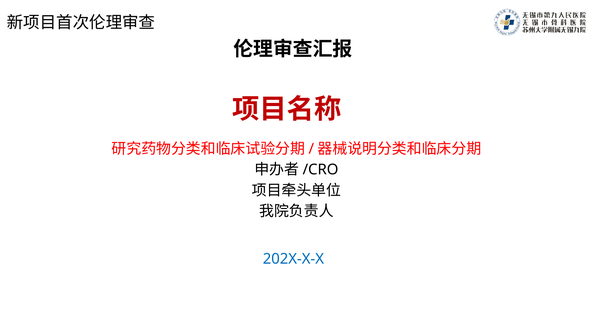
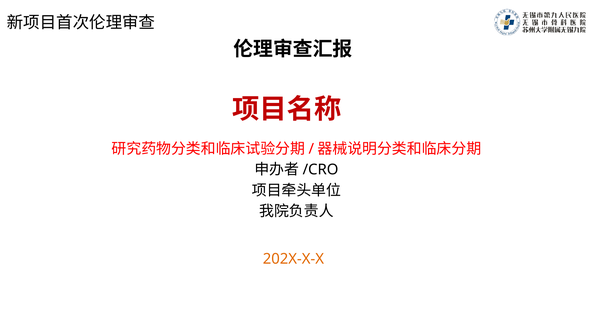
202X-X-X colour: blue -> orange
